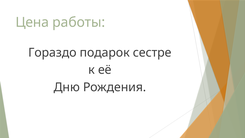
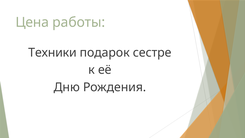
Гораздо: Гораздо -> Техники
